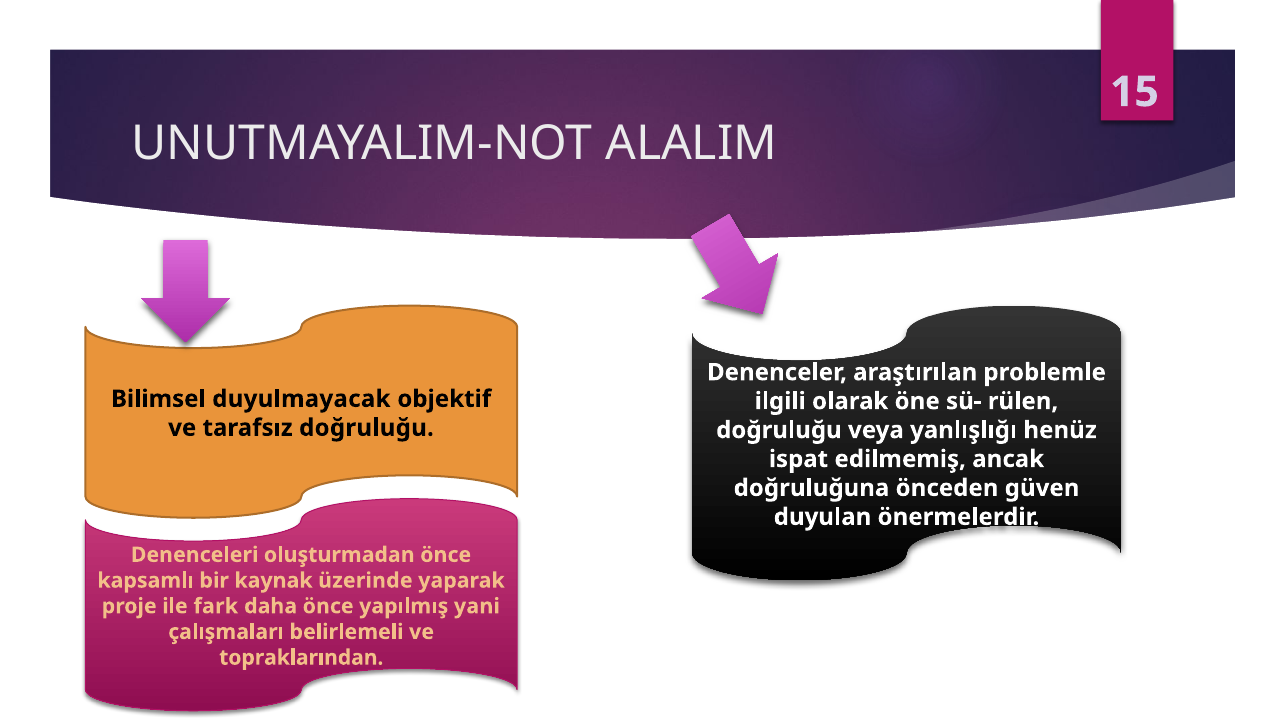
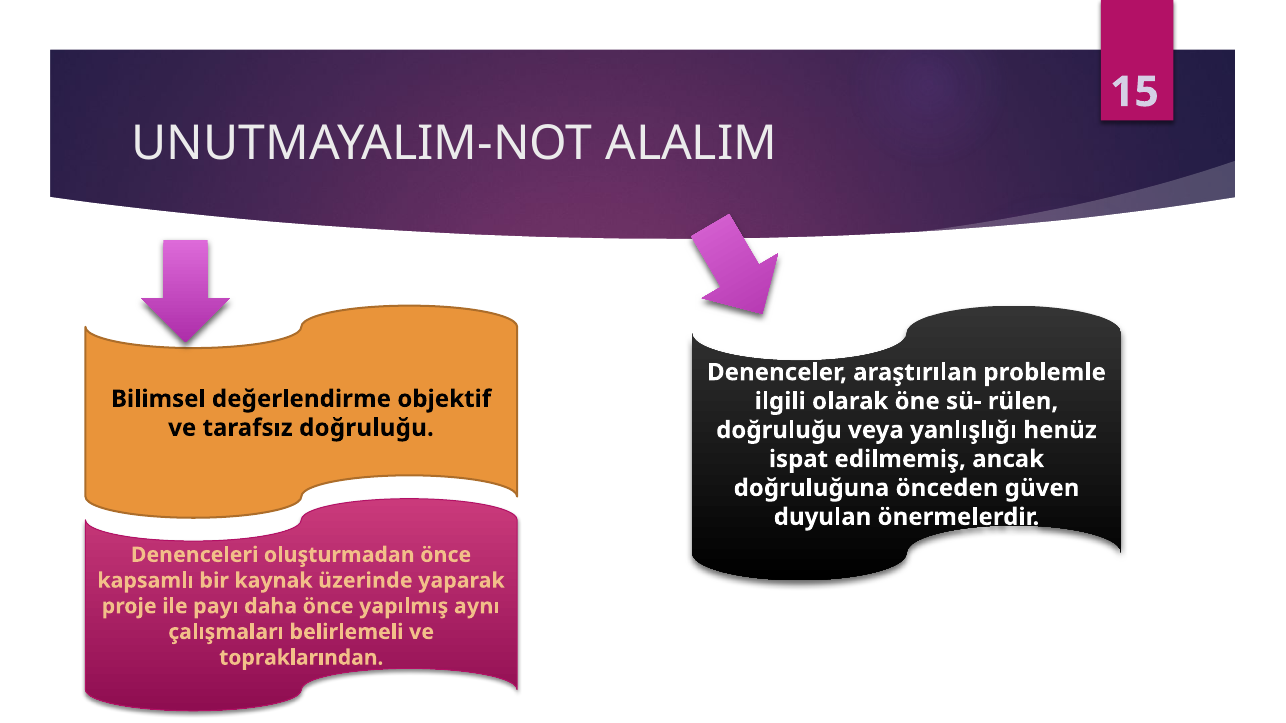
duyulmayacak: duyulmayacak -> değerlendirme
fark: fark -> payı
yani: yani -> aynı
